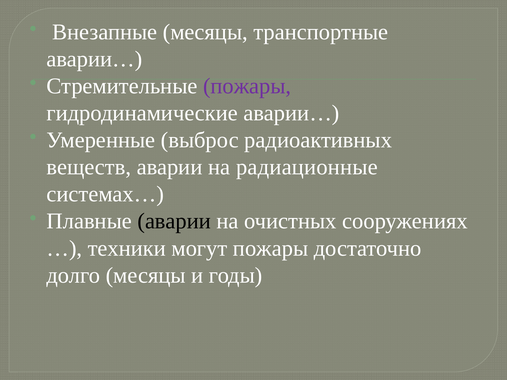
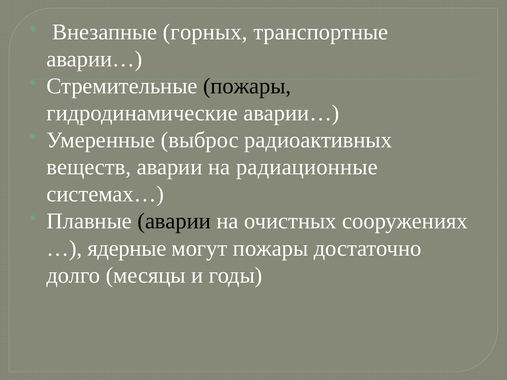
Внезапные месяцы: месяцы -> горных
пожары at (247, 86) colour: purple -> black
техники: техники -> ядерные
